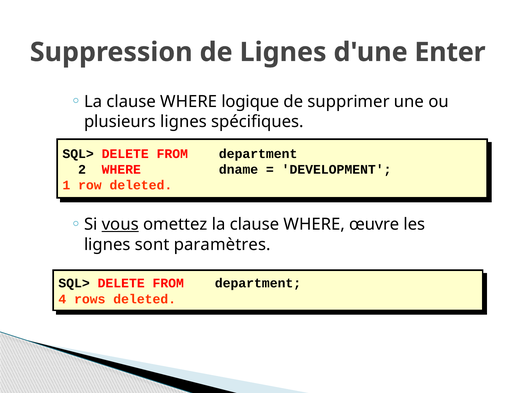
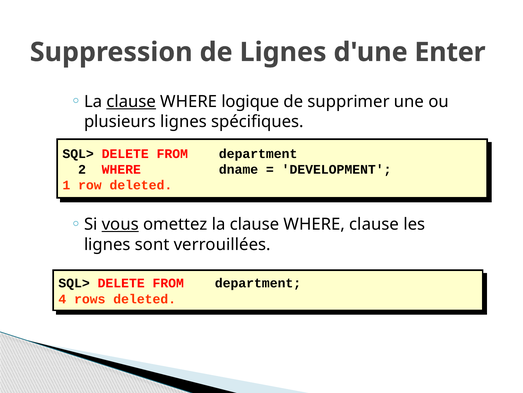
clause at (131, 101) underline: none -> present
WHERE œuvre: œuvre -> clause
paramètres: paramètres -> verrouillées
